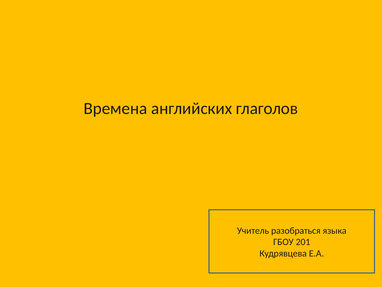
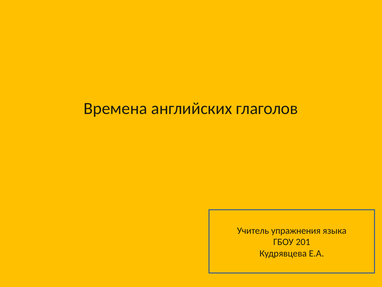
разобраться: разобраться -> упражнения
